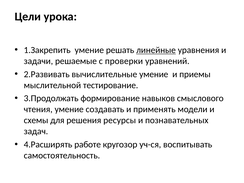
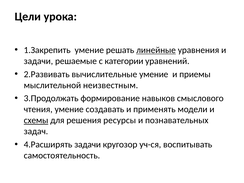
проверки: проверки -> категории
тестирование: тестирование -> неизвестным
схемы underline: none -> present
4.Расширять работе: работе -> задачи
